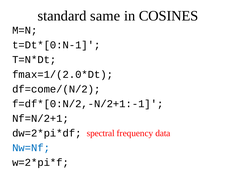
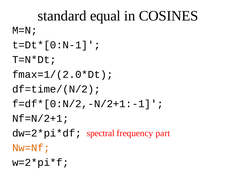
same: same -> equal
df=come/(N/2: df=come/(N/2 -> df=time/(N/2
data: data -> part
Nw=Nf colour: blue -> orange
